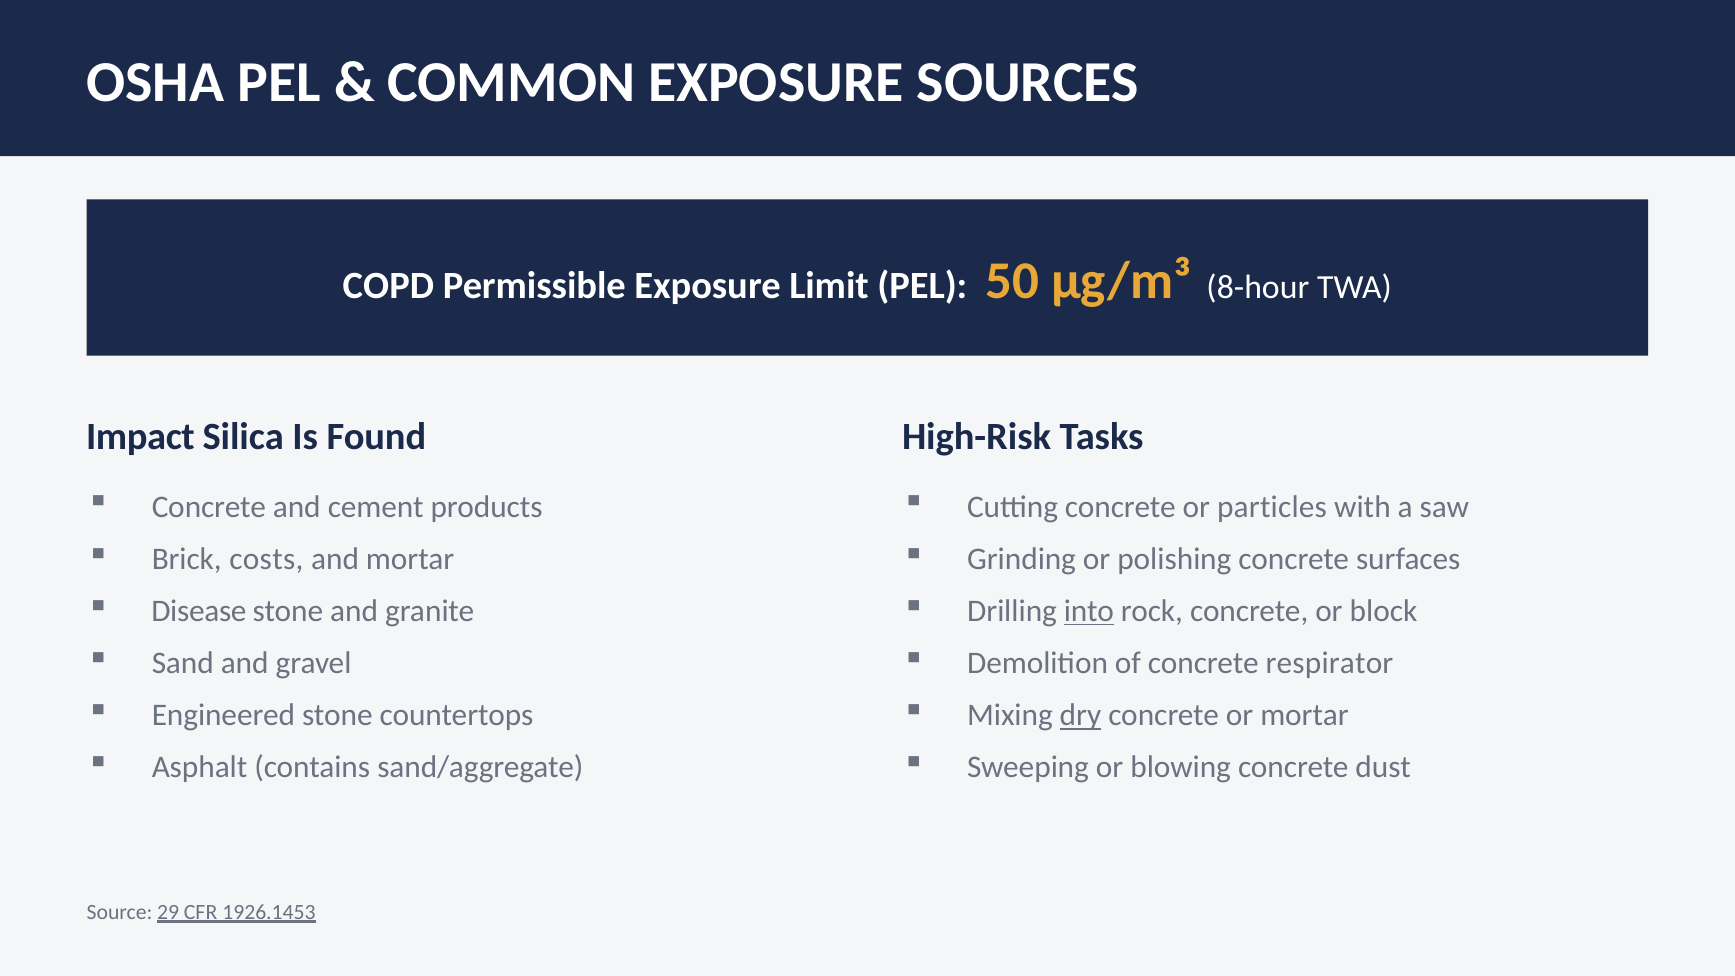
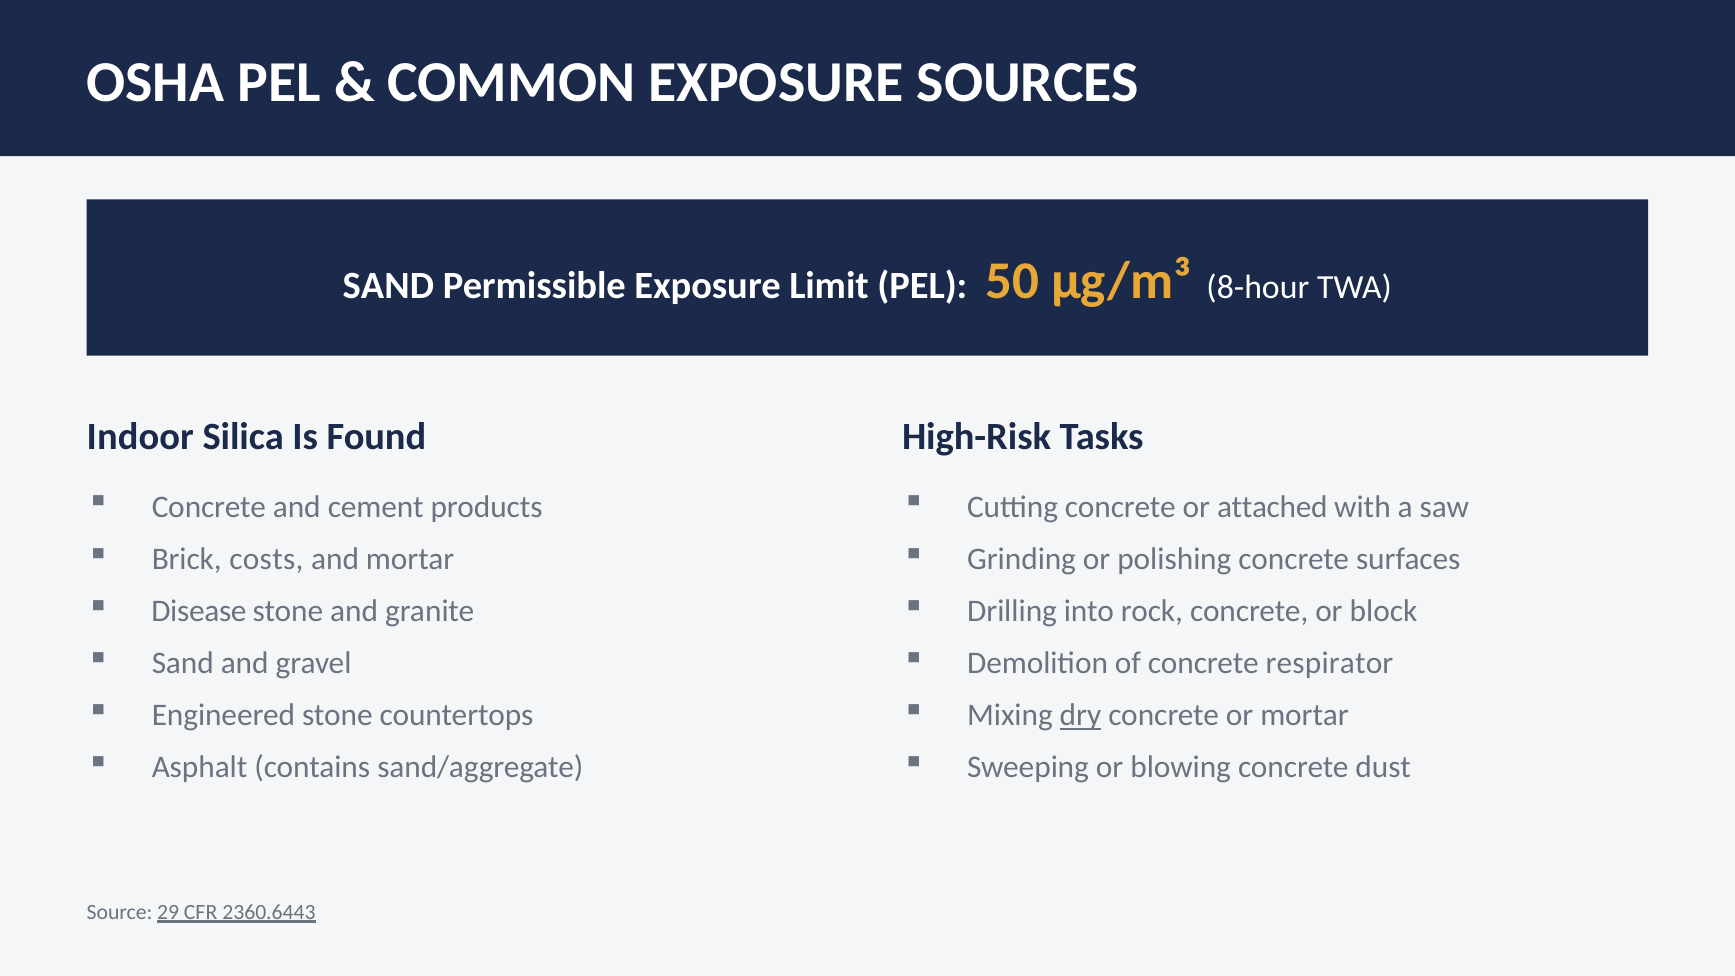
COPD at (388, 286): COPD -> SAND
Impact: Impact -> Indoor
particles: particles -> attached
into underline: present -> none
1926.1453: 1926.1453 -> 2360.6443
